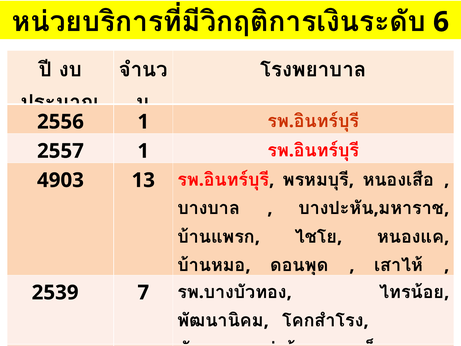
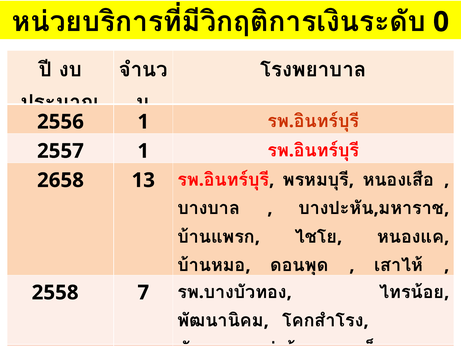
6 at (441, 22): 6 -> 0
4903: 4903 -> 2658
2539: 2539 -> 2558
